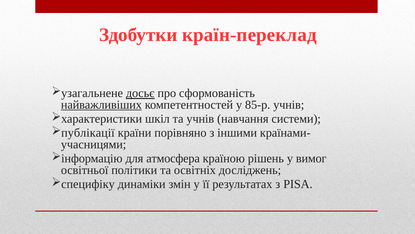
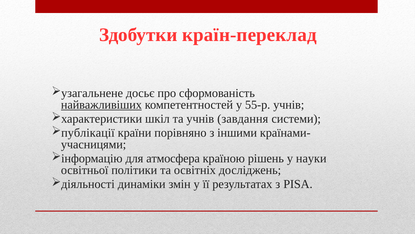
досьє underline: present -> none
85-р: 85-р -> 55-р
навчання: навчання -> завдання
вимог: вимог -> науки
специфіку: специфіку -> діяльності
